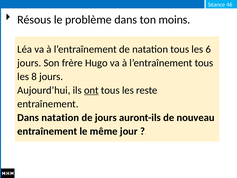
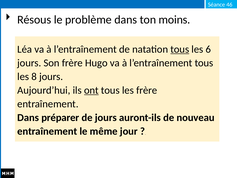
tous at (180, 49) underline: none -> present
les reste: reste -> frère
Dans natation: natation -> préparer
